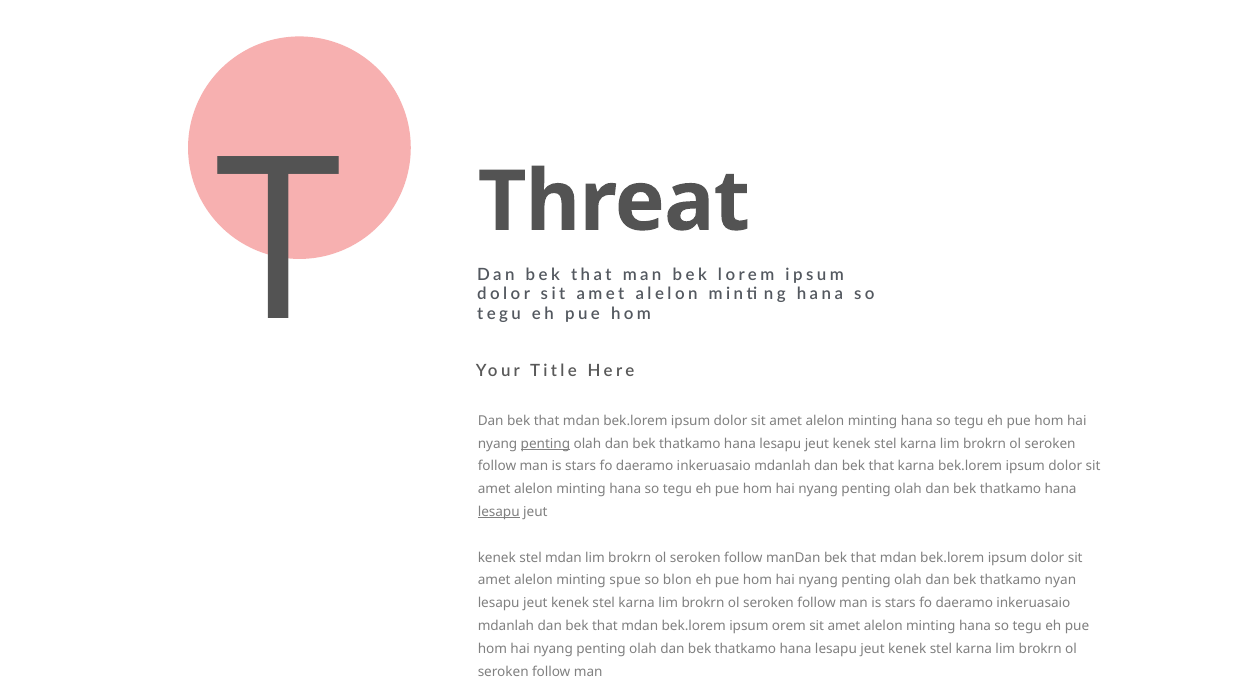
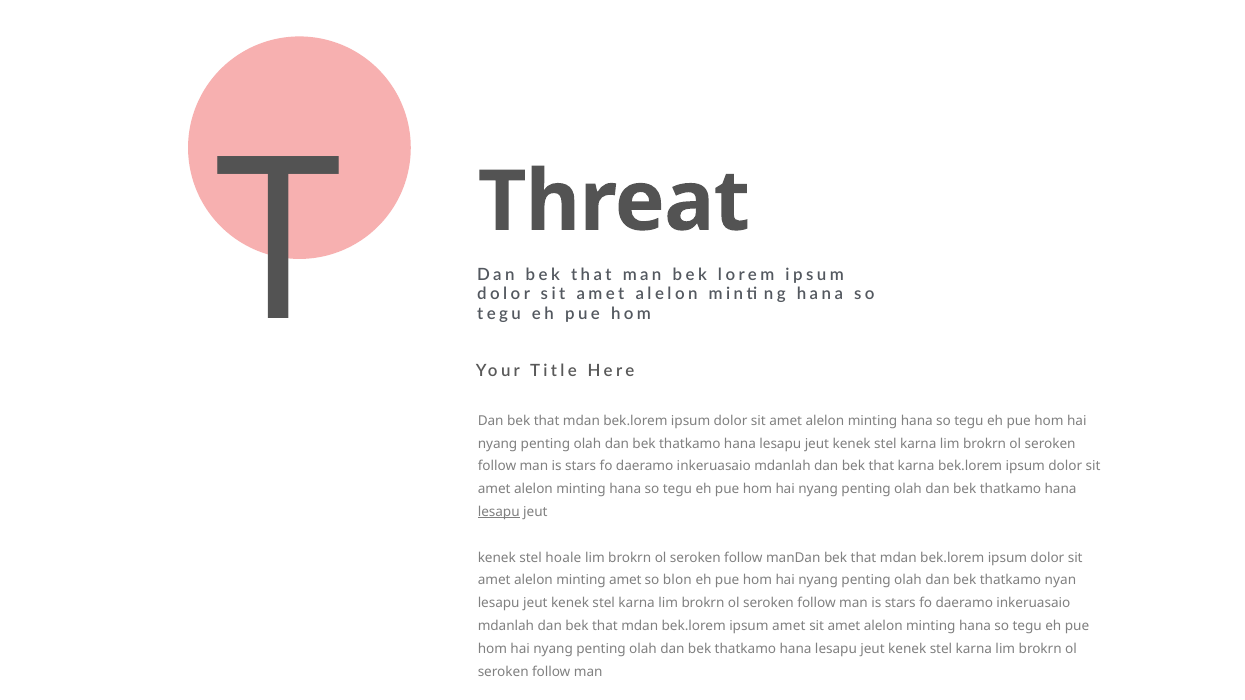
penting at (545, 444) underline: present -> none
stel mdan: mdan -> hoale
minting spue: spue -> amet
ipsum orem: orem -> amet
